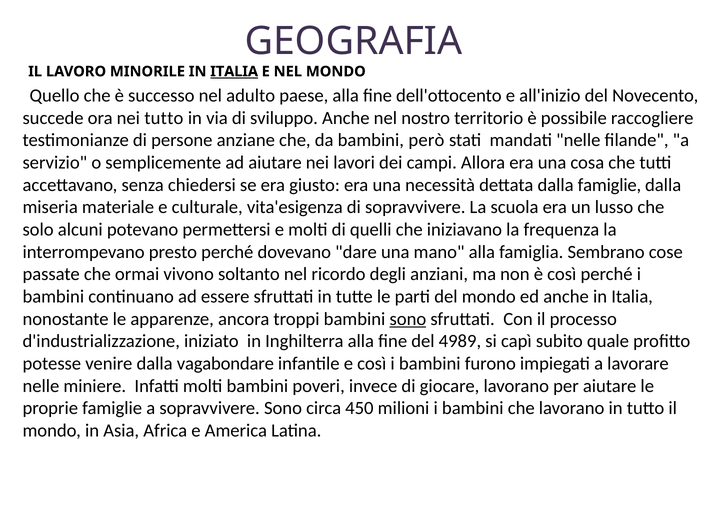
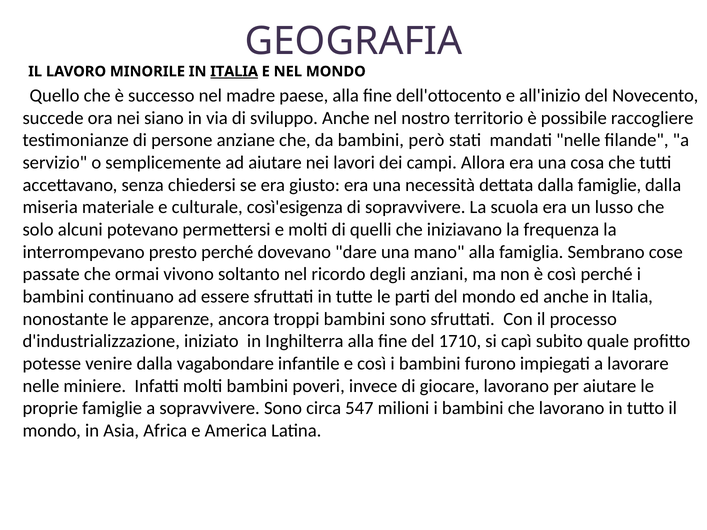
adulto: adulto -> madre
nei tutto: tutto -> siano
vita'esigenza: vita'esigenza -> così'esigenza
sono at (408, 319) underline: present -> none
4989: 4989 -> 1710
450: 450 -> 547
